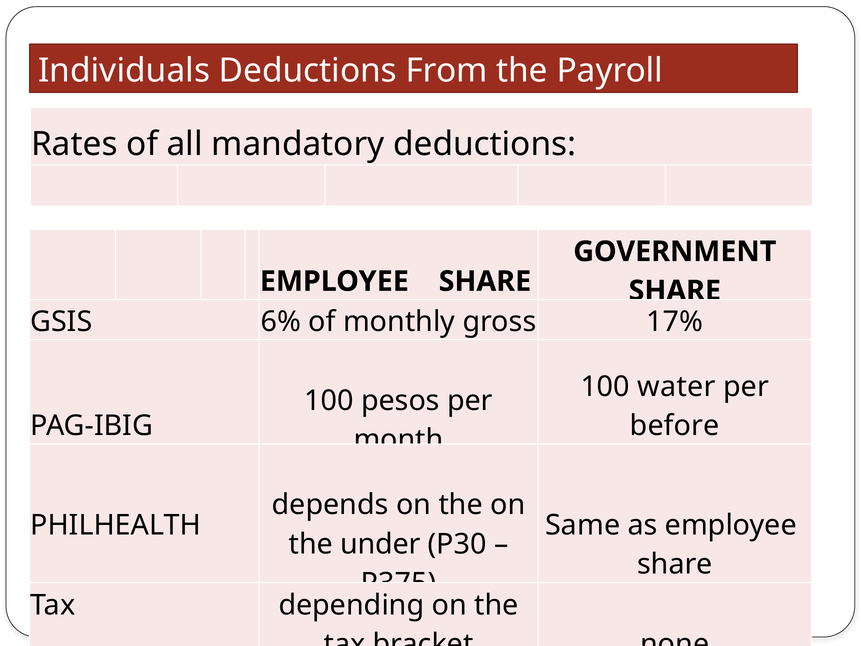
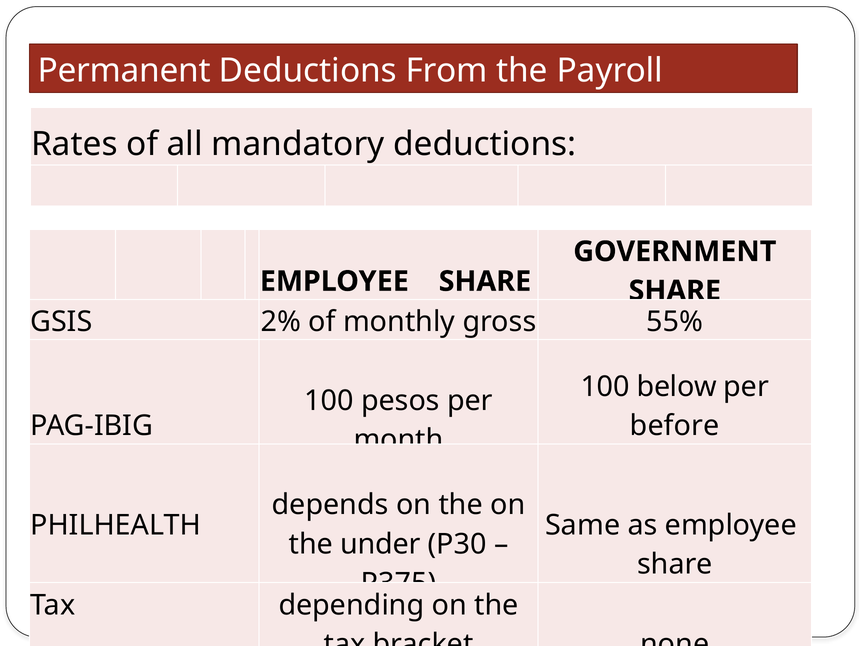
Individuals: Individuals -> Permanent
6%: 6% -> 2%
17%: 17% -> 55%
water: water -> below
